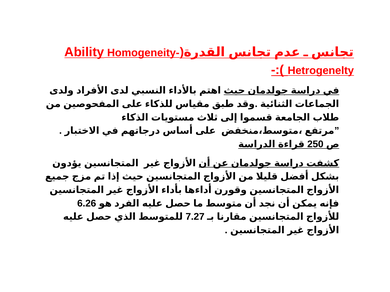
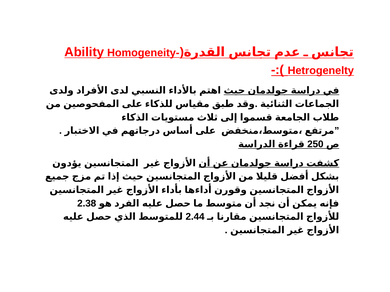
6.26: 6.26 -> 2.38
7.27: 7.27 -> 2.44
